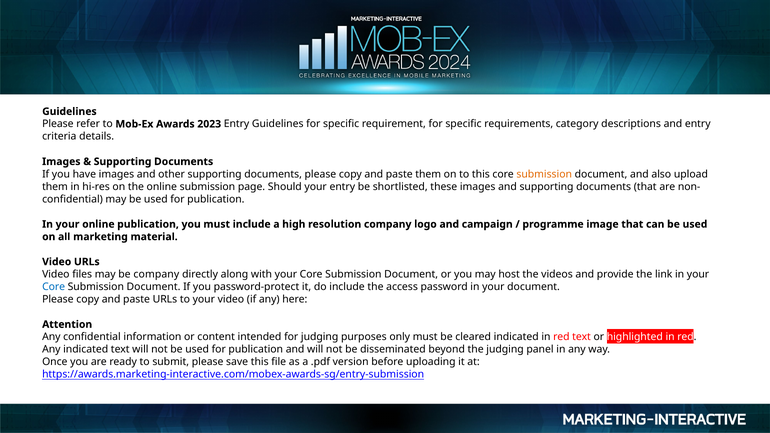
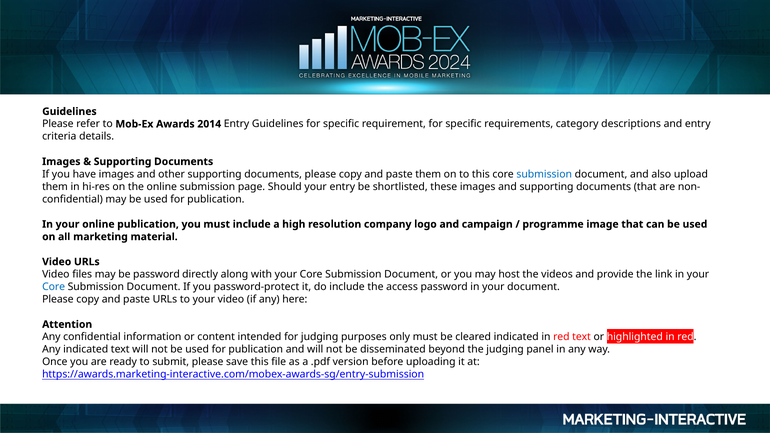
2023: 2023 -> 2014
submission at (544, 174) colour: orange -> blue
be company: company -> password
